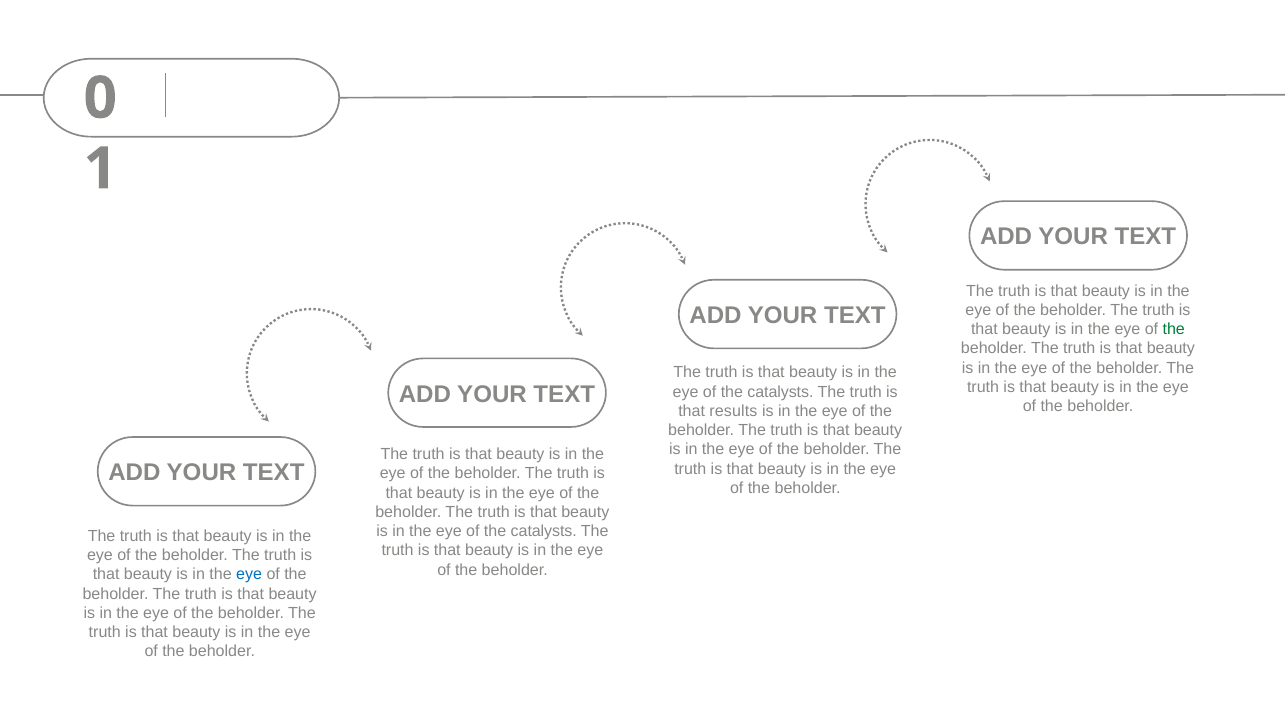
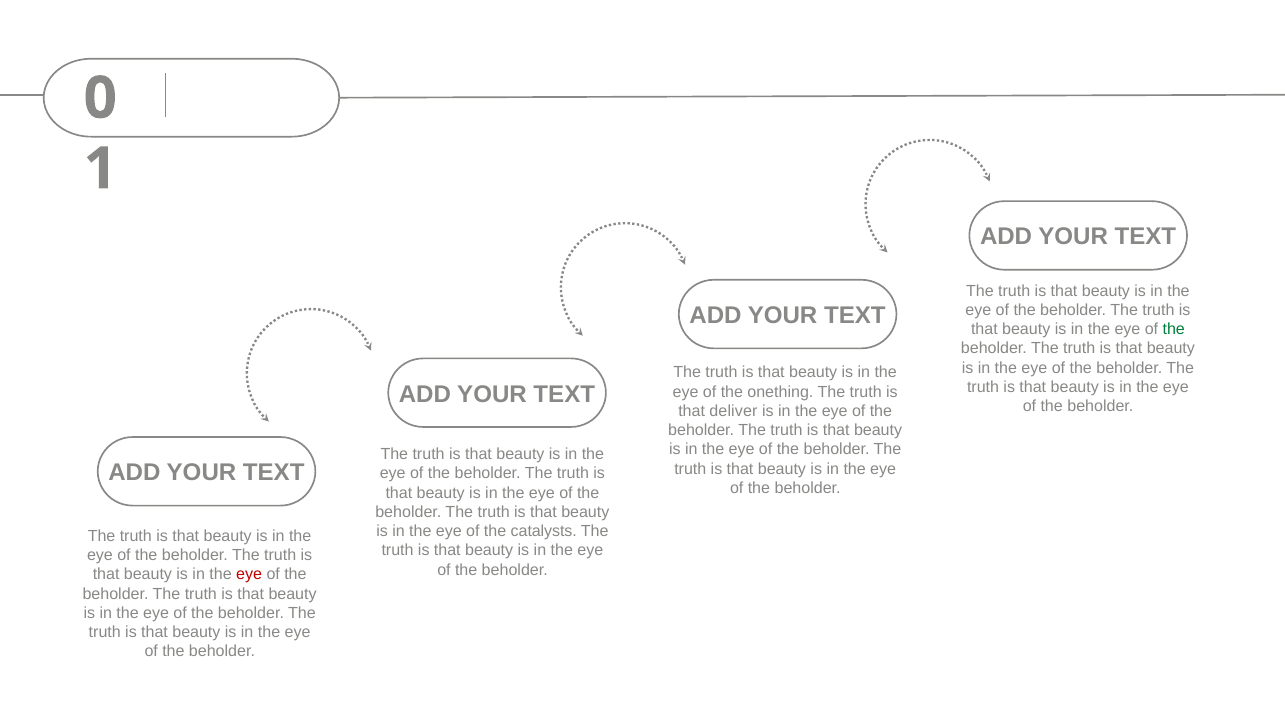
catalysts at (780, 392): catalysts -> onething
results: results -> deliver
eye at (249, 574) colour: blue -> red
